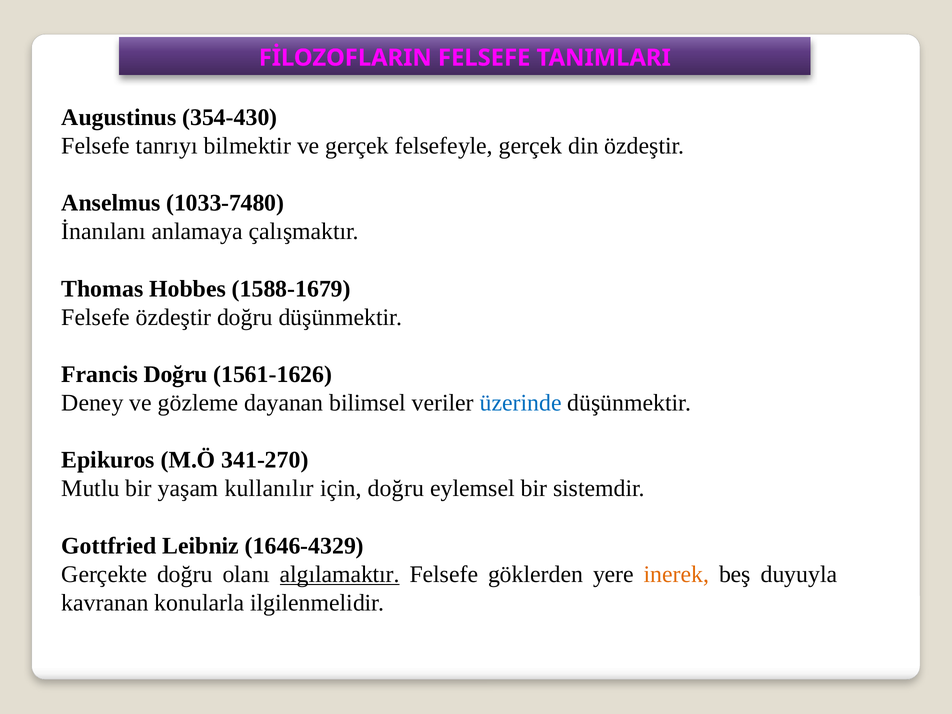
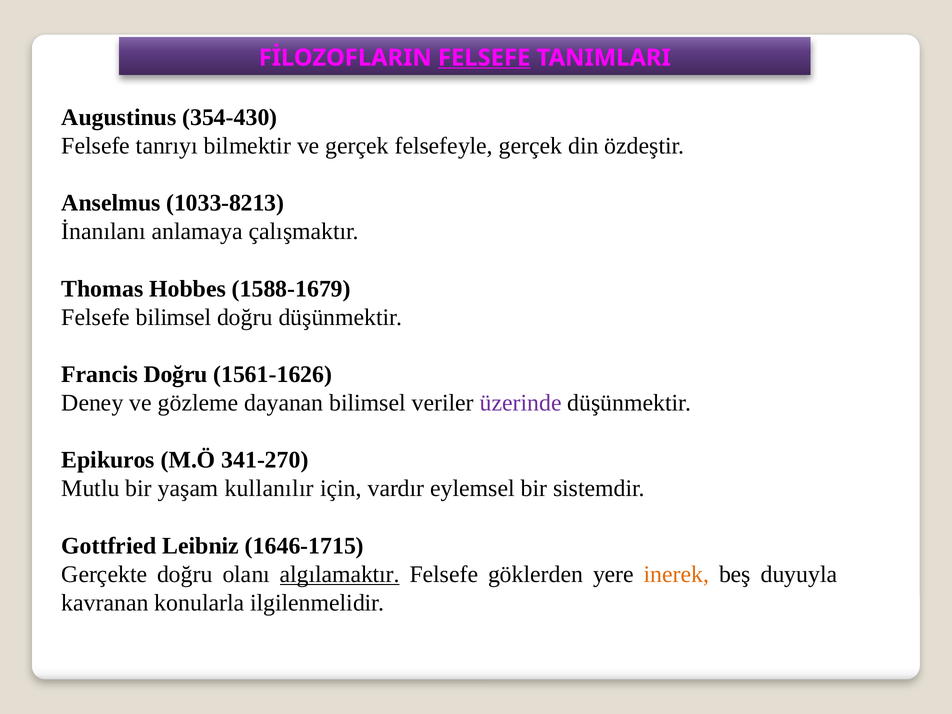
FELSEFE at (484, 58) underline: none -> present
1033-7480: 1033-7480 -> 1033-8213
Felsefe özdeştir: özdeştir -> bilimsel
üzerinde colour: blue -> purple
için doğru: doğru -> vardır
1646-4329: 1646-4329 -> 1646-1715
